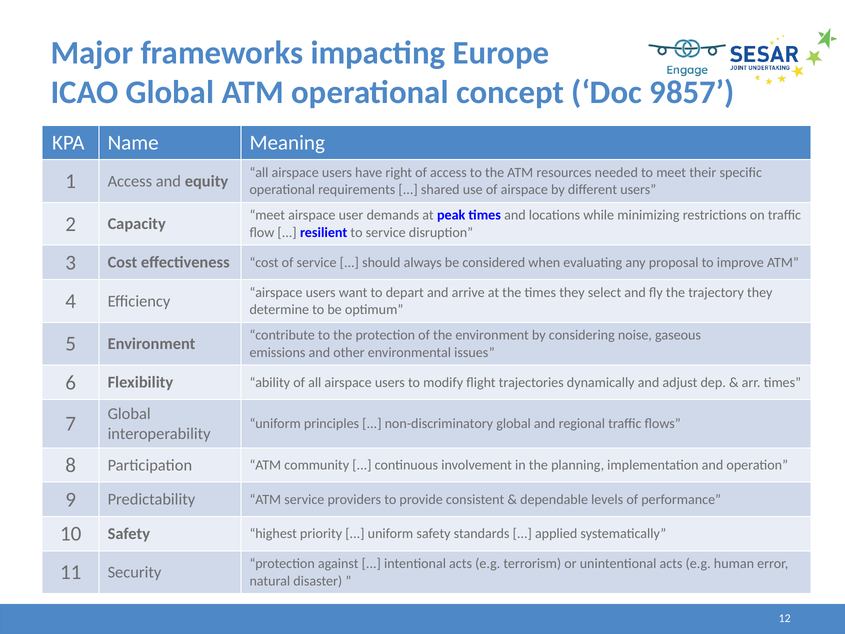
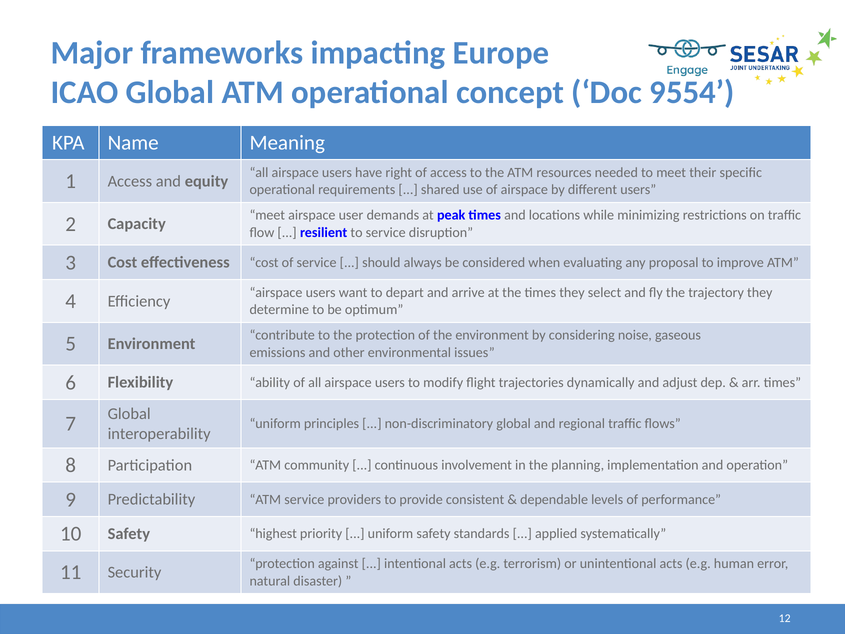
9857: 9857 -> 9554
